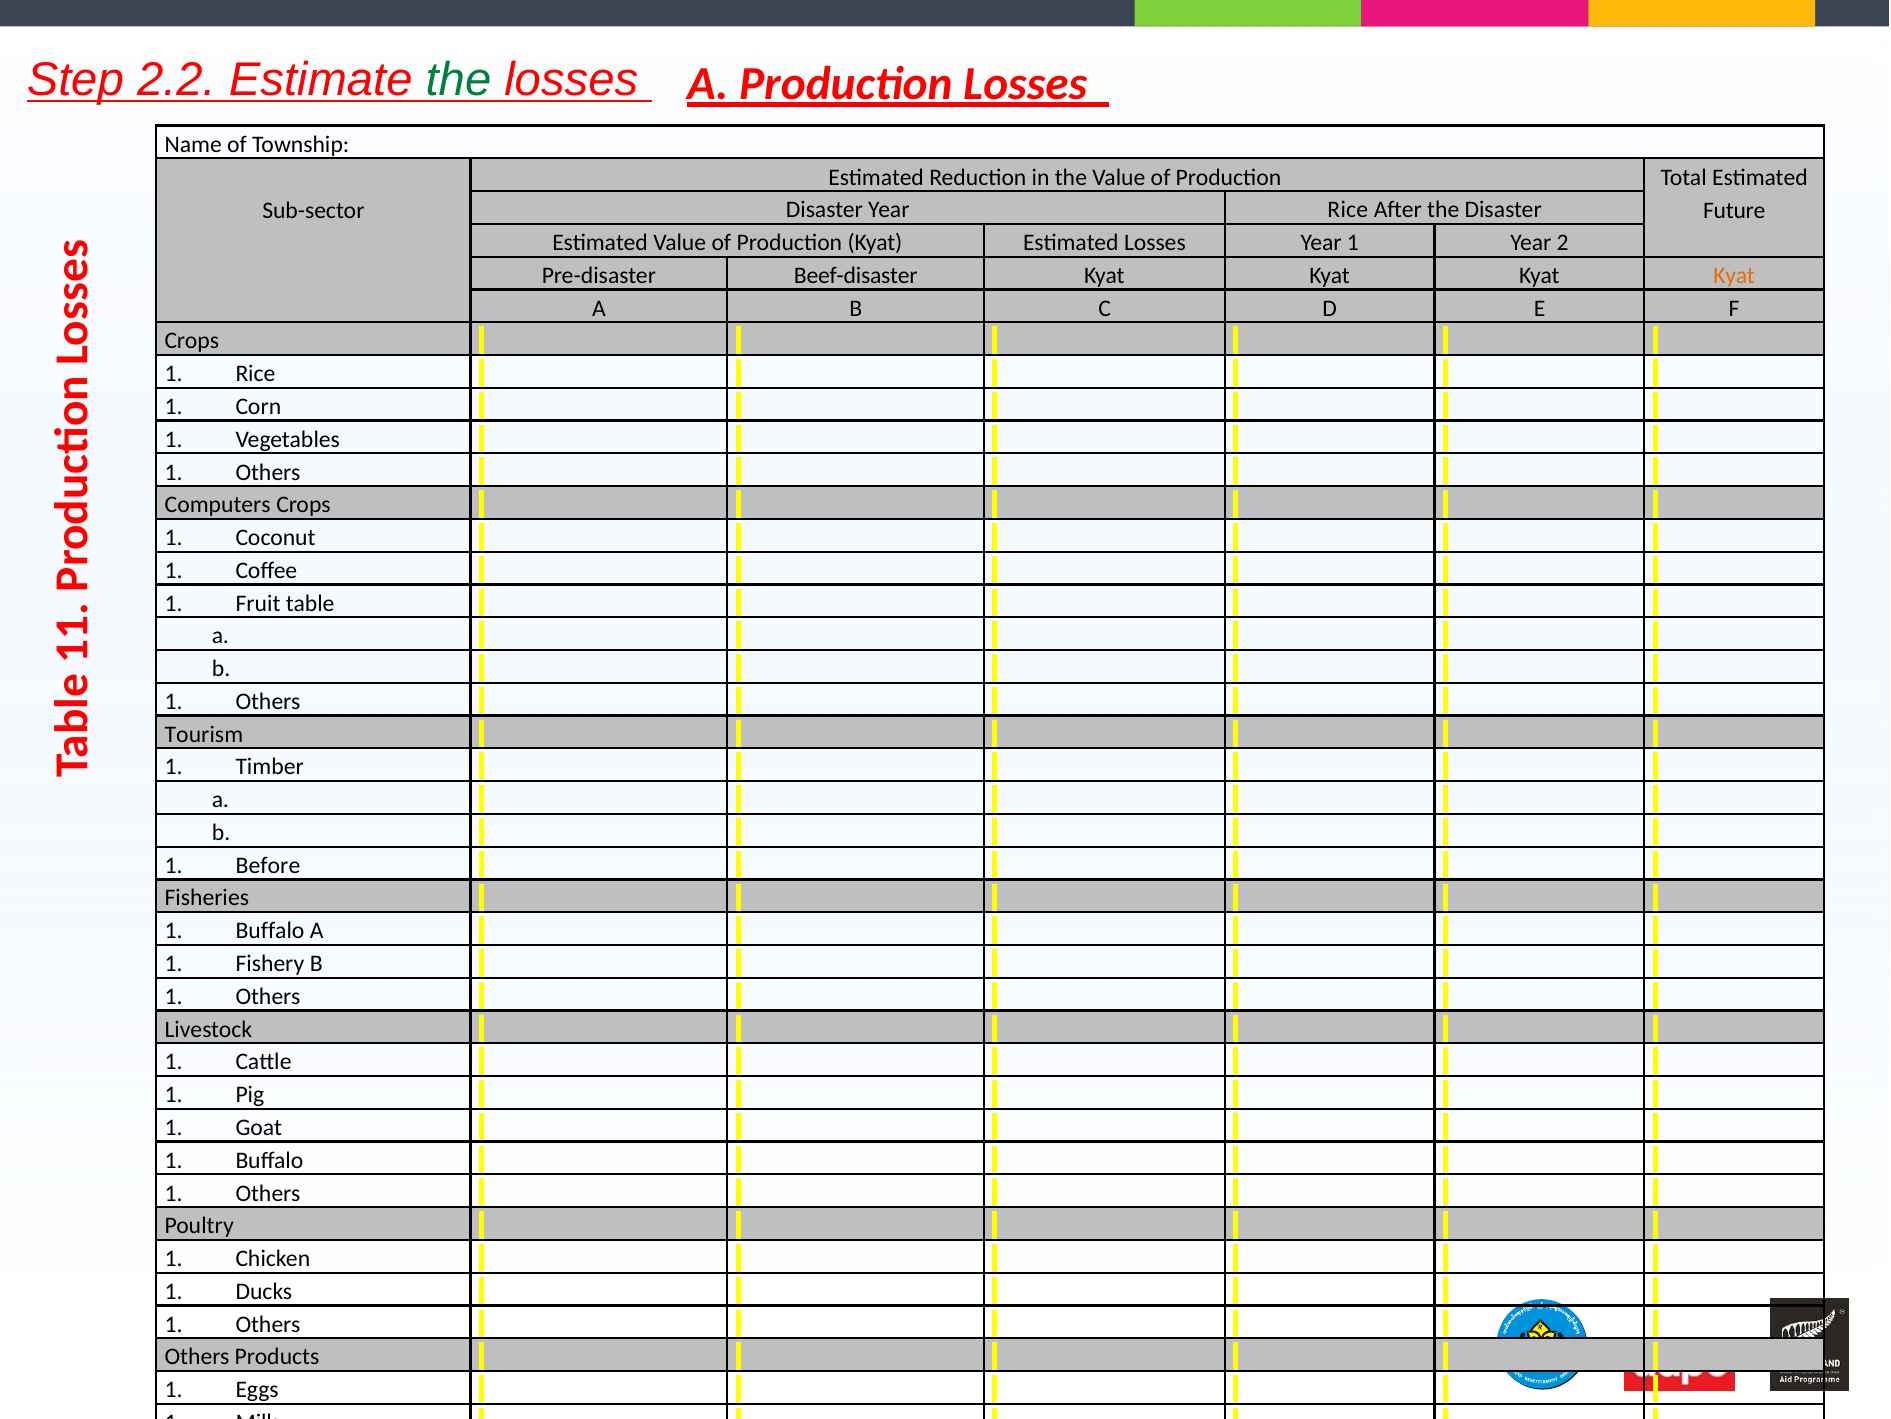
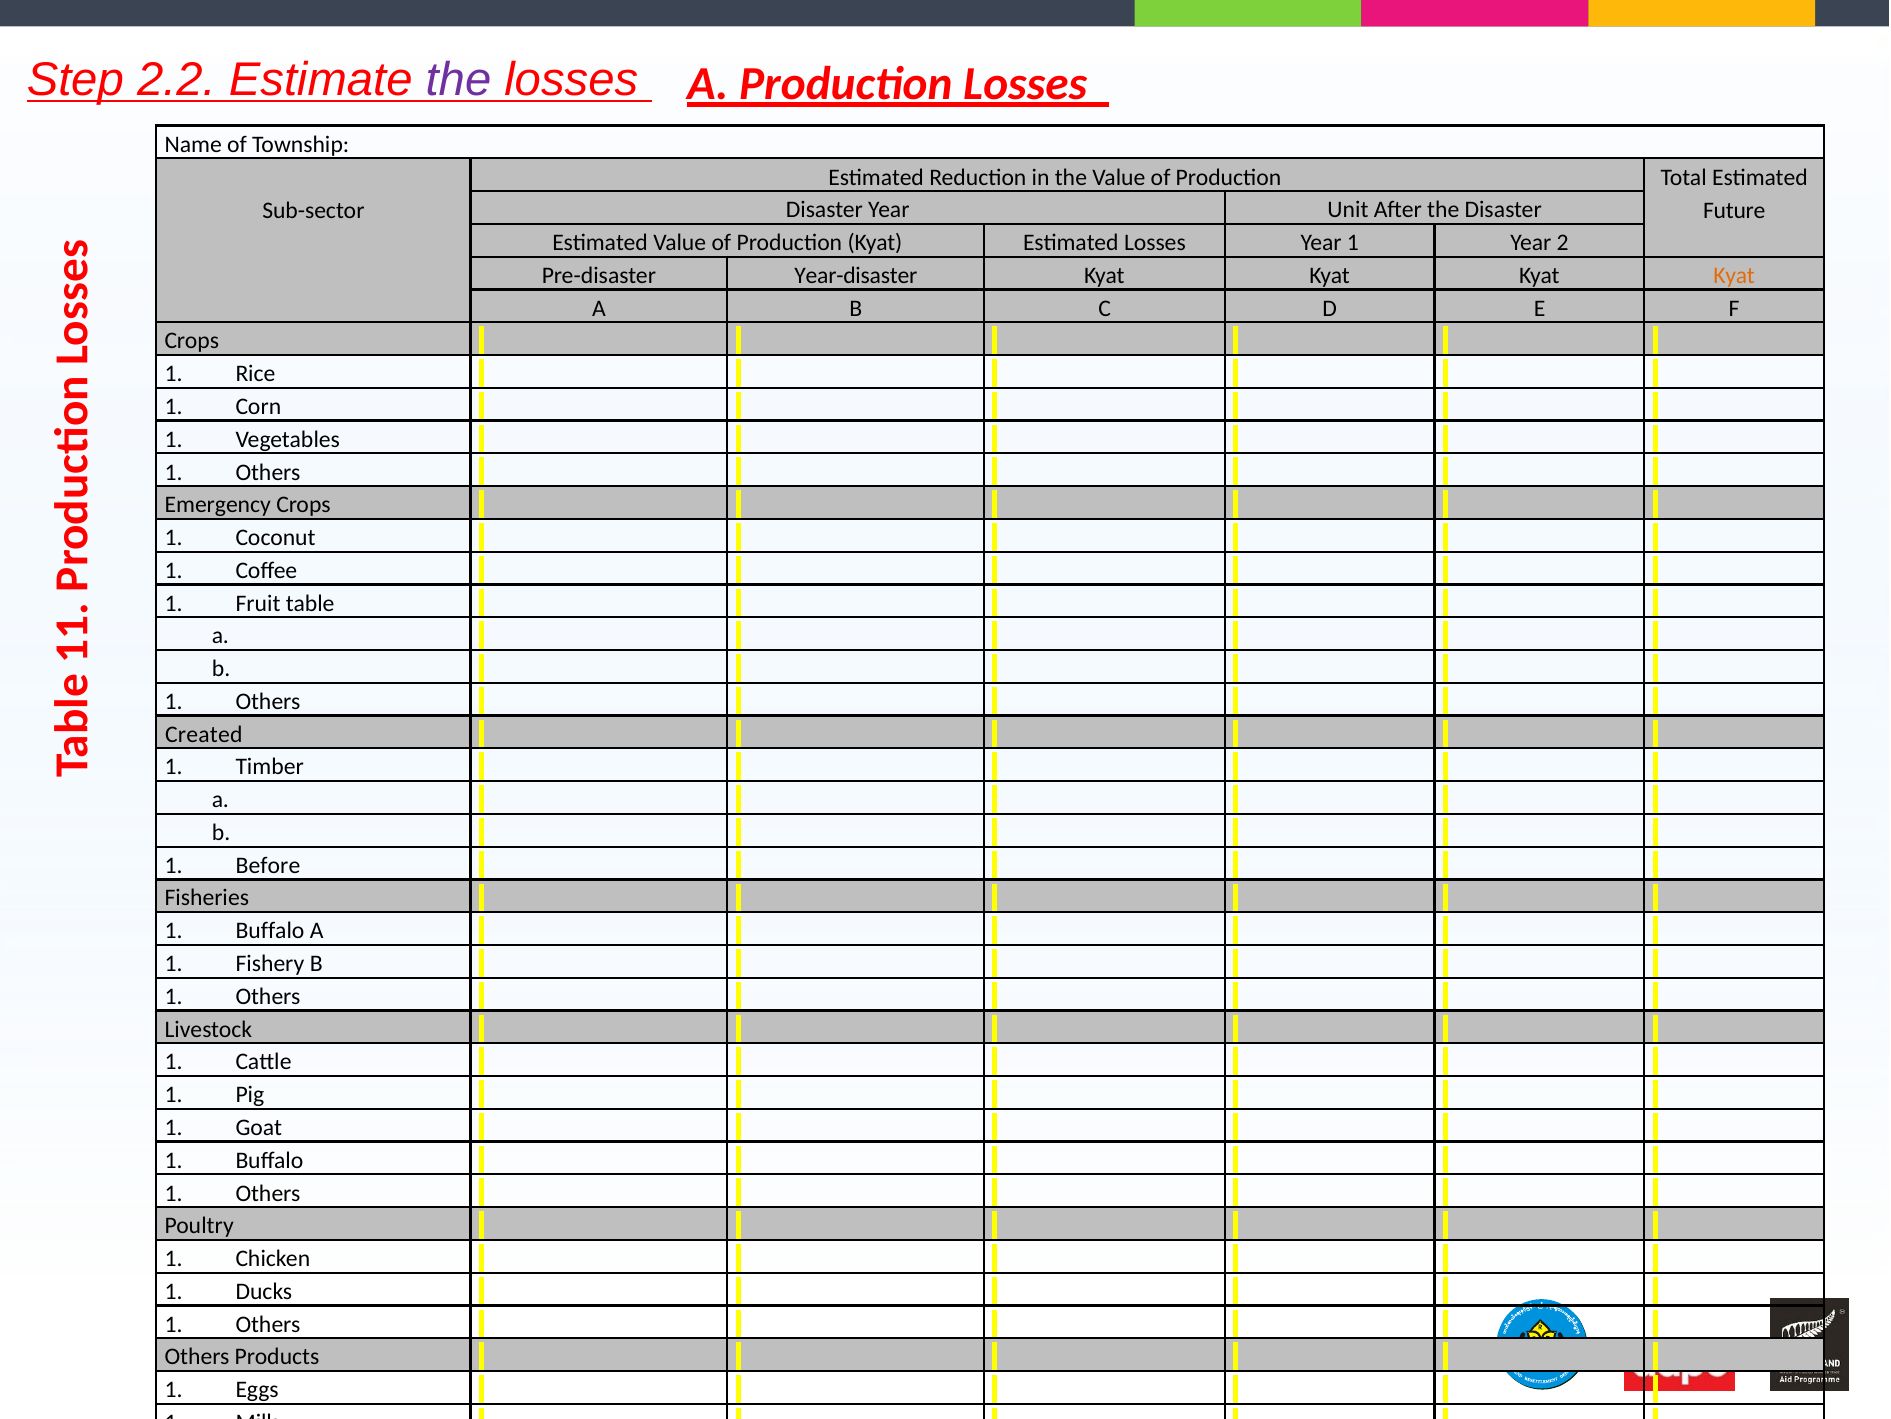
the at (458, 80) colour: green -> purple
Year Rice: Rice -> Unit
Beef-disaster: Beef-disaster -> Year-disaster
Computers: Computers -> Emergency
Tourism: Tourism -> Created
